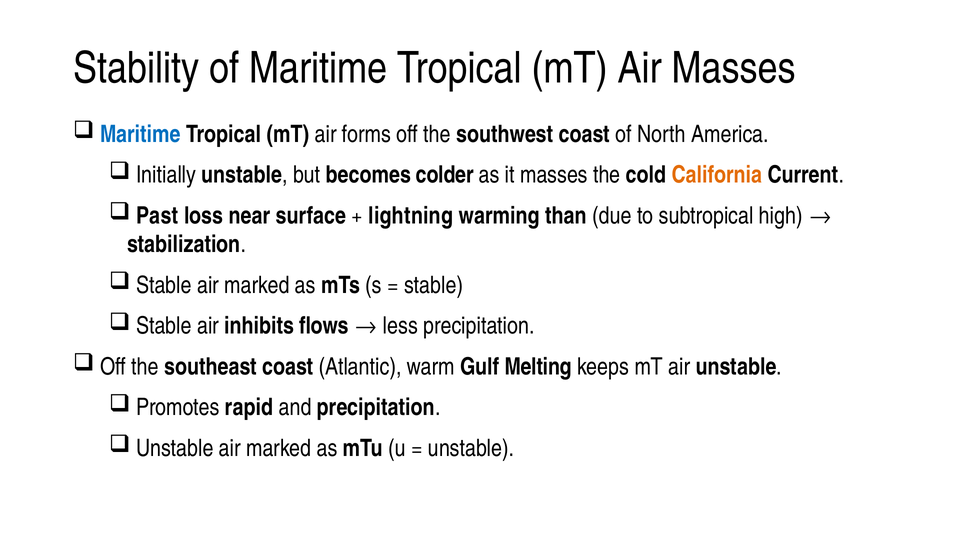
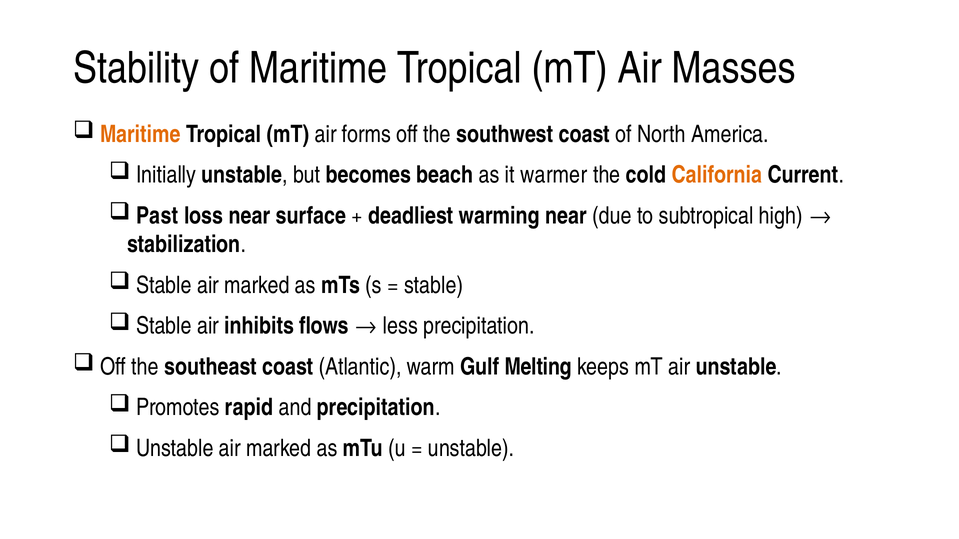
Maritime at (140, 134) colour: blue -> orange
colder: colder -> beach
it masses: masses -> warmer
lightning: lightning -> deadliest
warming than: than -> near
